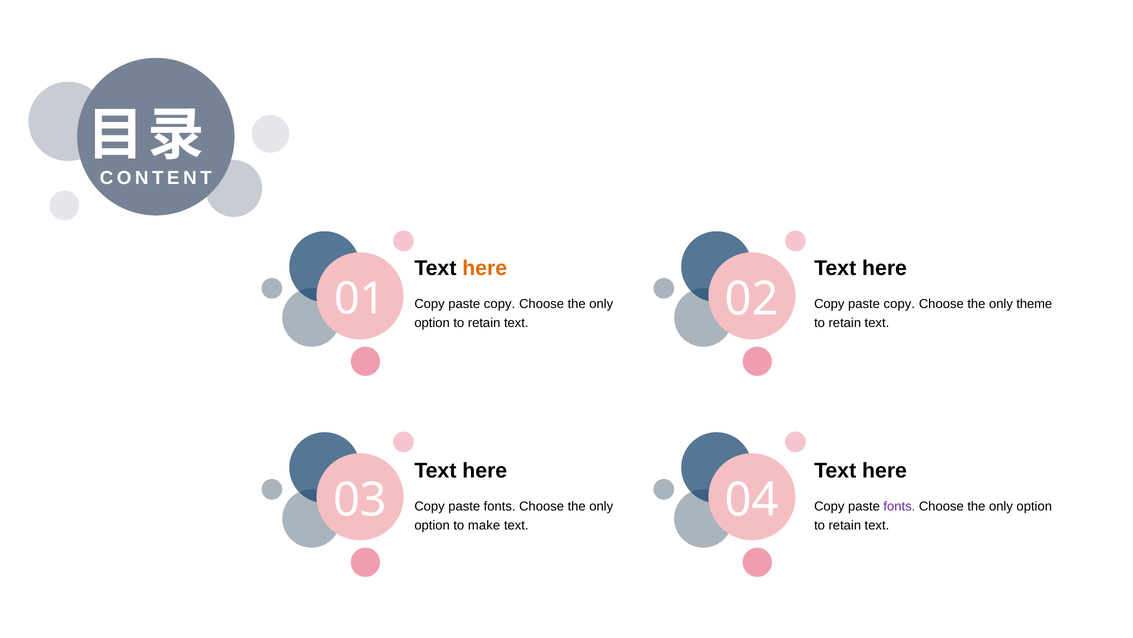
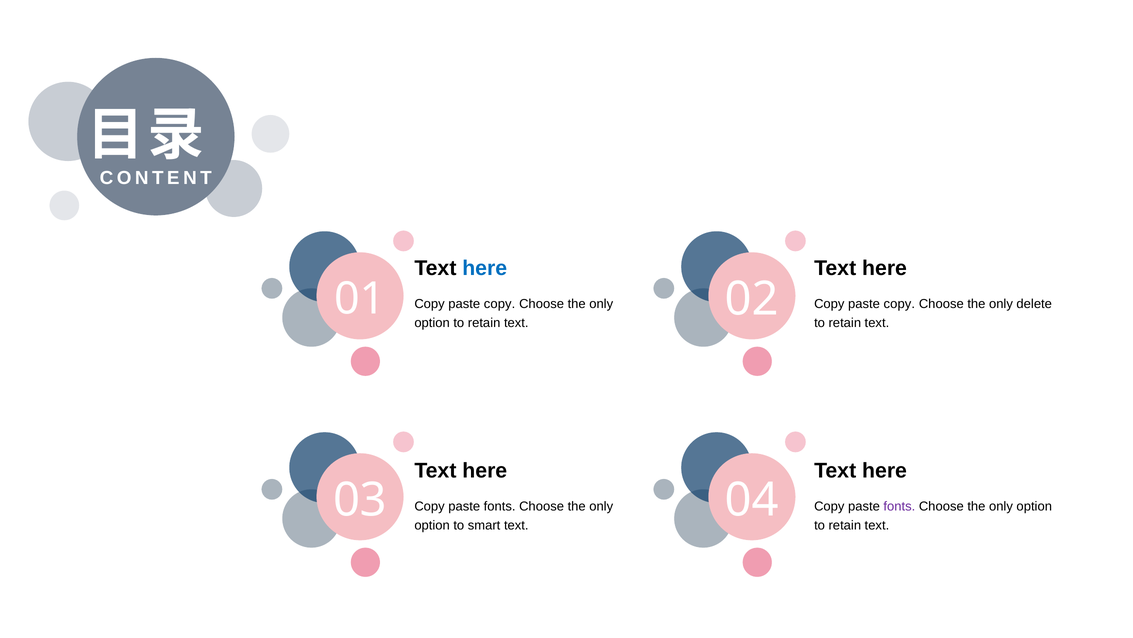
here at (485, 268) colour: orange -> blue
theme: theme -> delete
make: make -> smart
